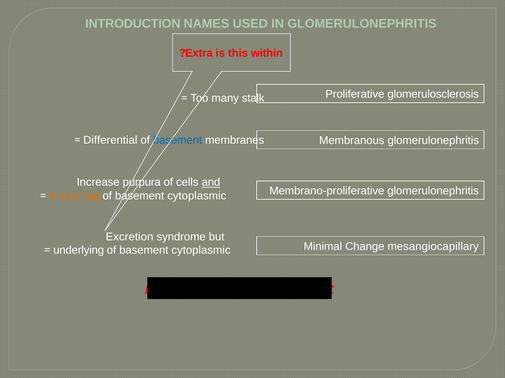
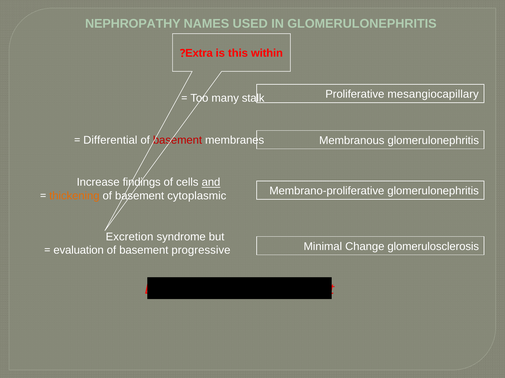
INTRODUCTION: INTRODUCTION -> NEPHROPATHY
glomerulosclerosis: glomerulosclerosis -> mesangiocapillary
basement at (177, 140) colour: blue -> red
purpura: purpura -> findings
mesangiocapillary: mesangiocapillary -> glomerulosclerosis
underlying: underlying -> evaluation
cytoplasmic at (201, 251): cytoplasmic -> progressive
